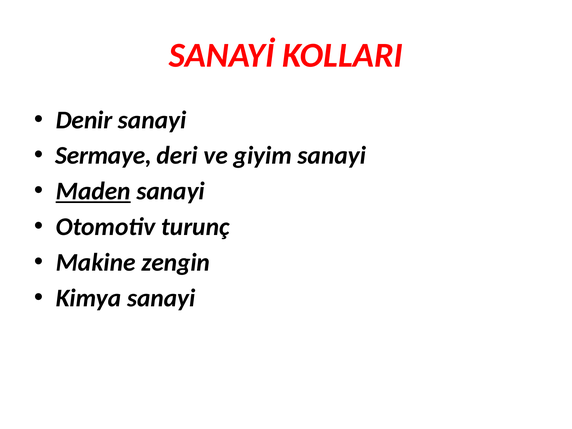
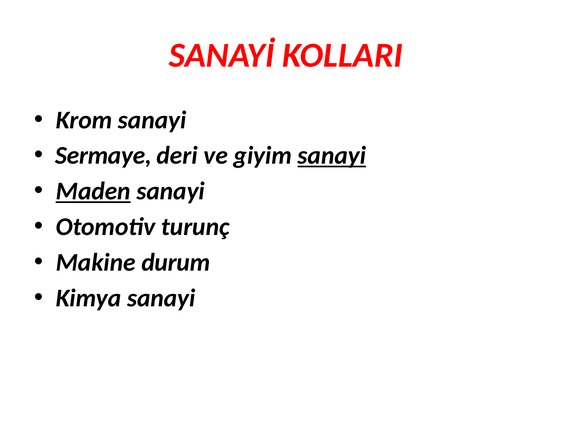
Denir: Denir -> Krom
sanayi at (332, 156) underline: none -> present
zengin: zengin -> durum
